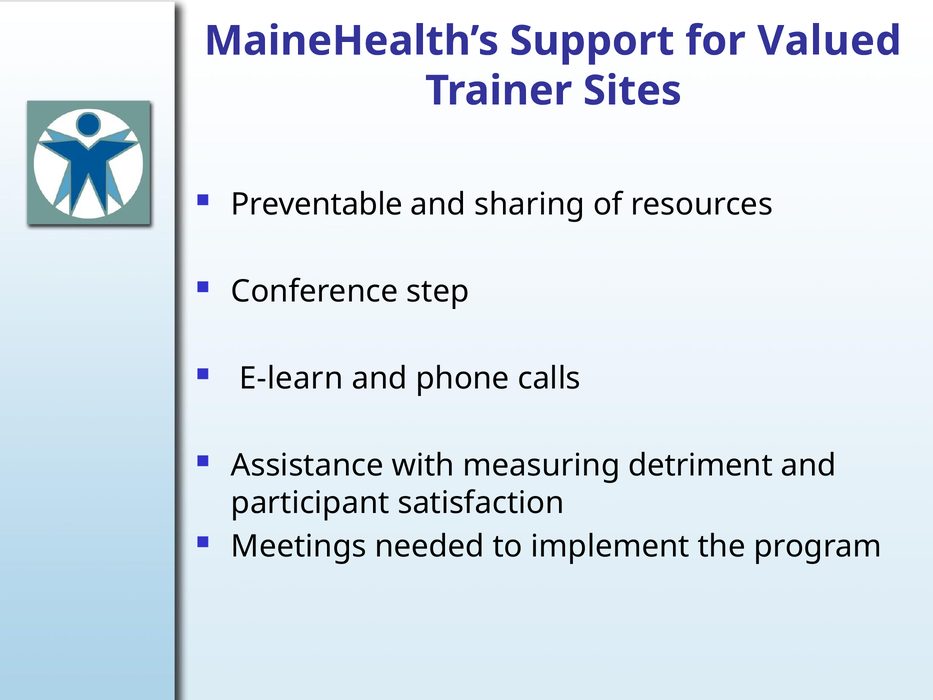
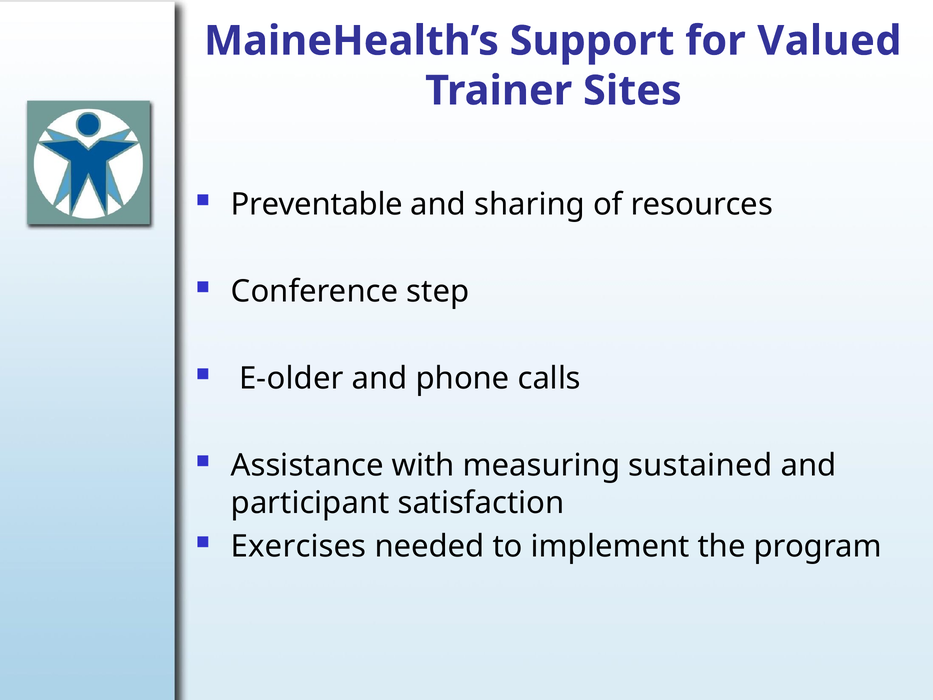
E-learn: E-learn -> E-older
detriment: detriment -> sustained
Meetings: Meetings -> Exercises
